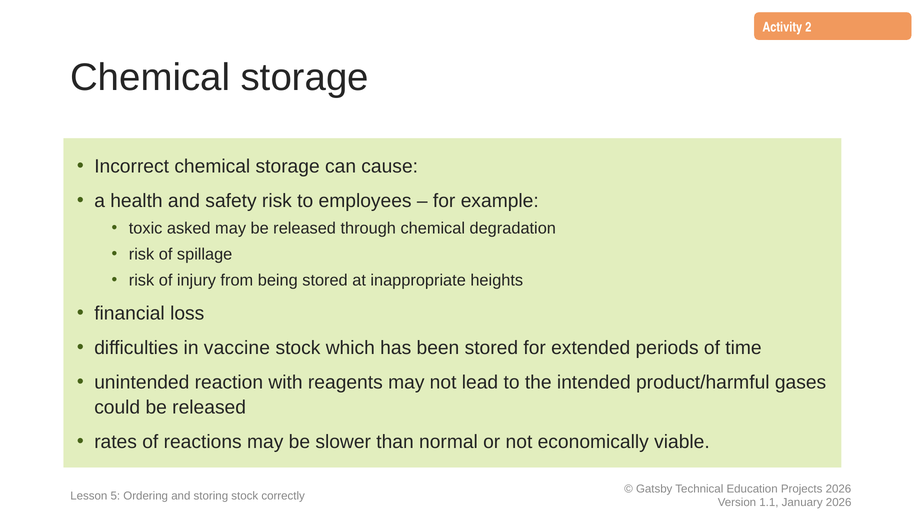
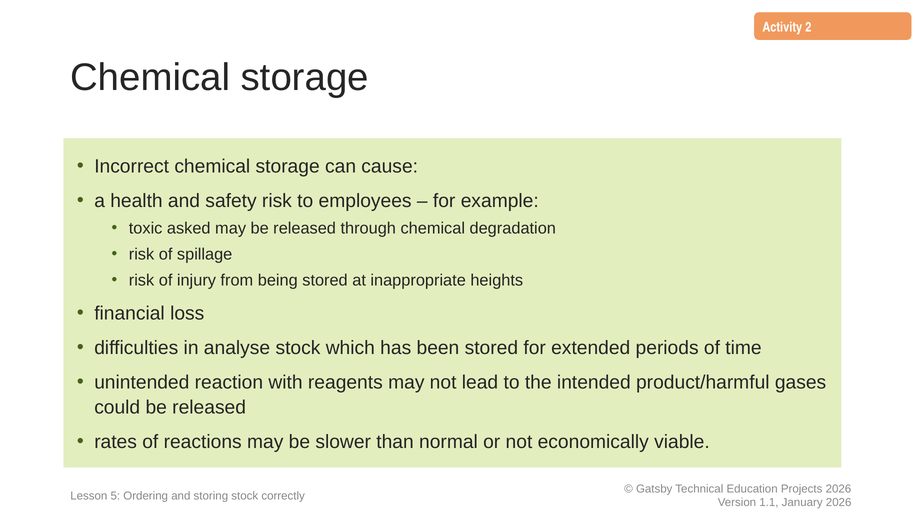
vaccine: vaccine -> analyse
